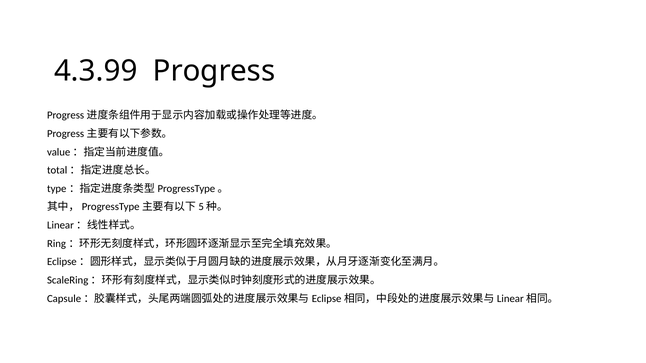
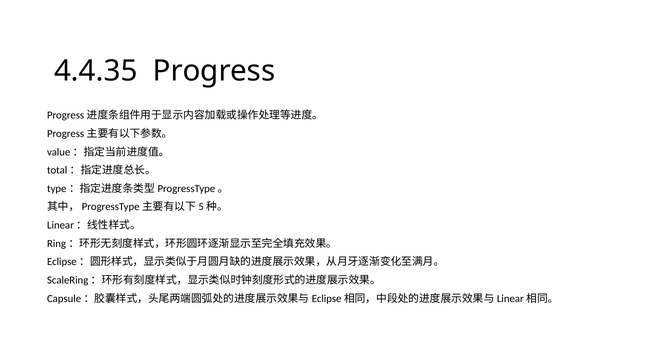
4.3.99: 4.3.99 -> 4.4.35
